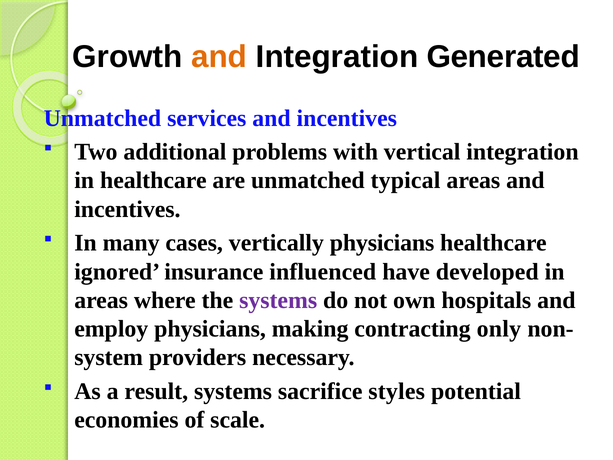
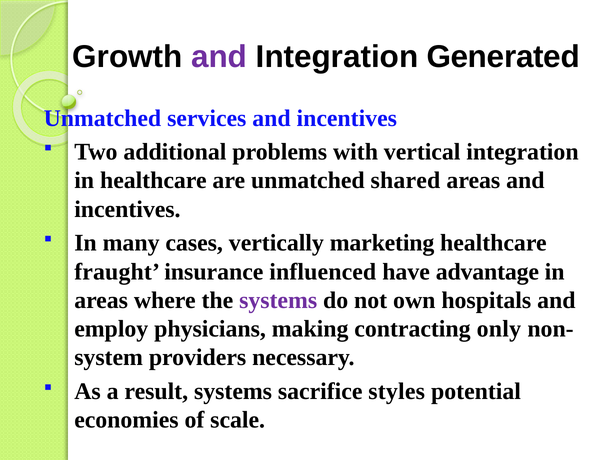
and at (219, 57) colour: orange -> purple
typical: typical -> shared
vertically physicians: physicians -> marketing
ignored: ignored -> fraught
developed: developed -> advantage
